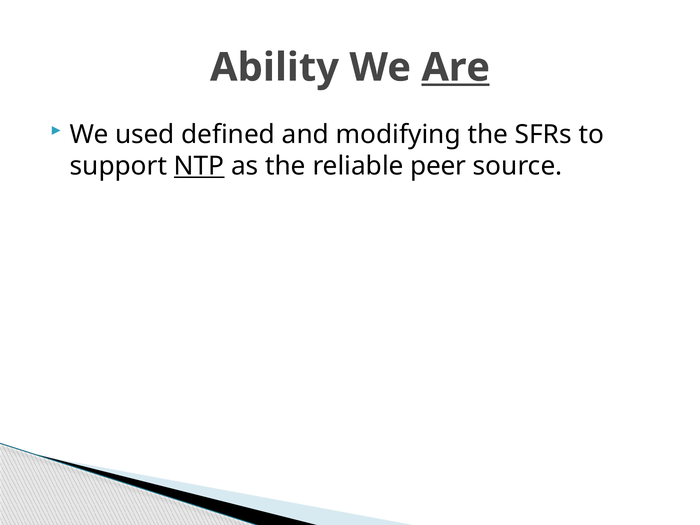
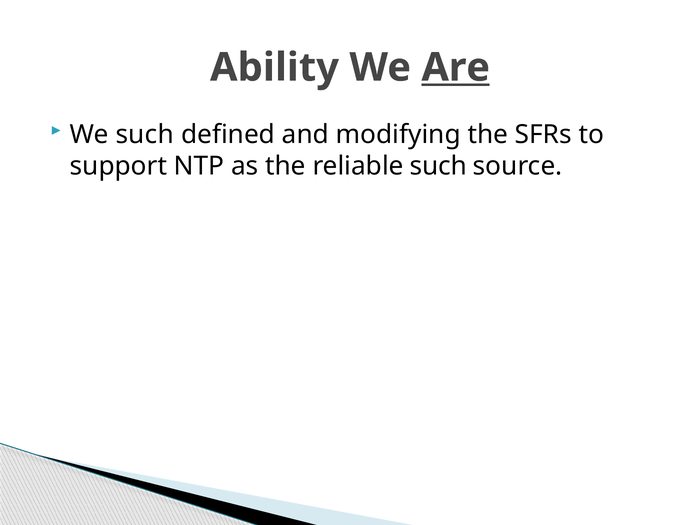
We used: used -> such
NTP underline: present -> none
reliable peer: peer -> such
